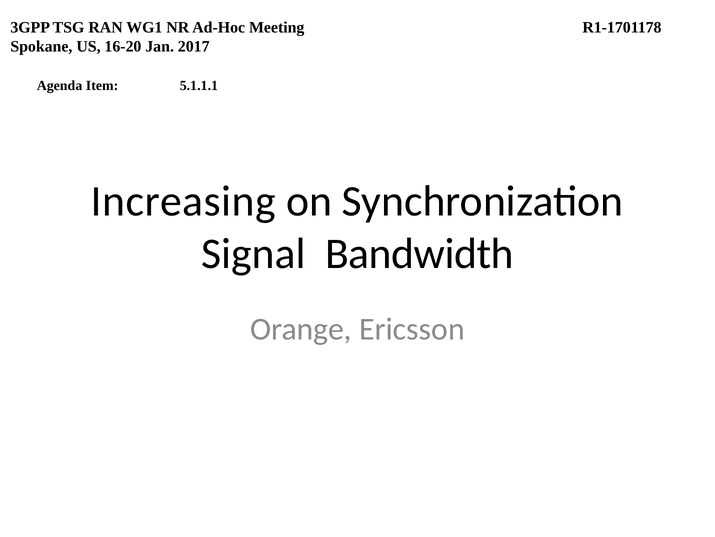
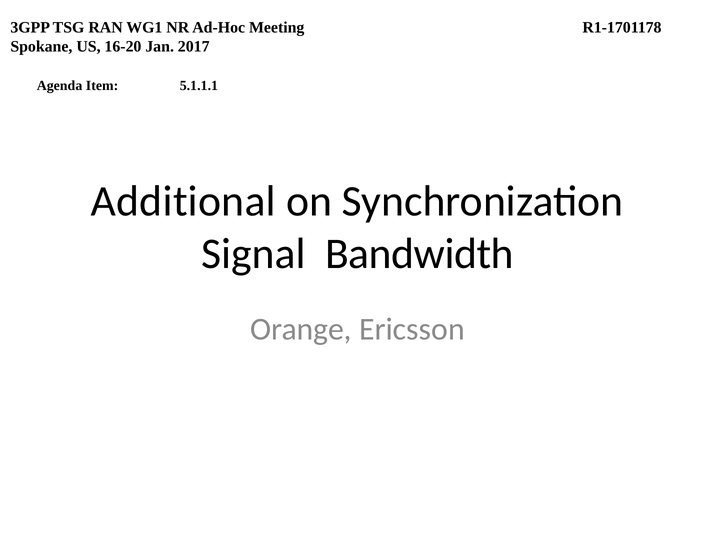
Increasing: Increasing -> Additional
